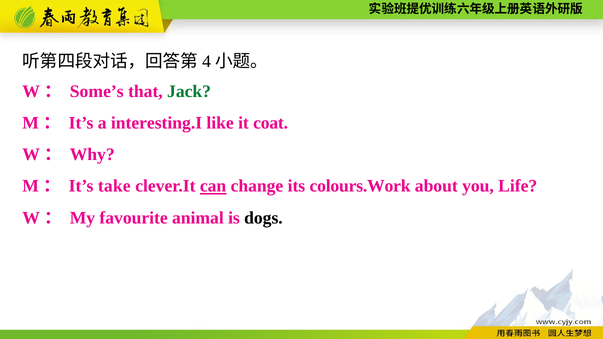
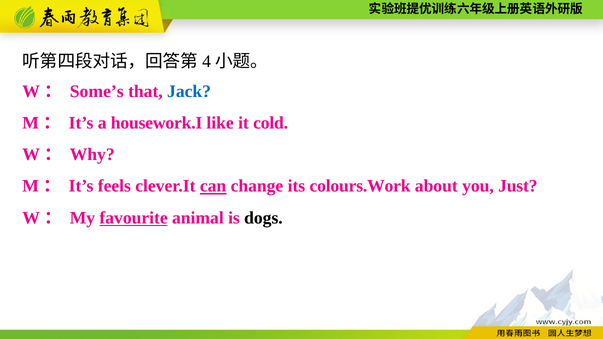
Jack colour: green -> blue
interesting.I: interesting.I -> housework.I
coat: coat -> cold
take: take -> feels
Life: Life -> Just
favourite underline: none -> present
